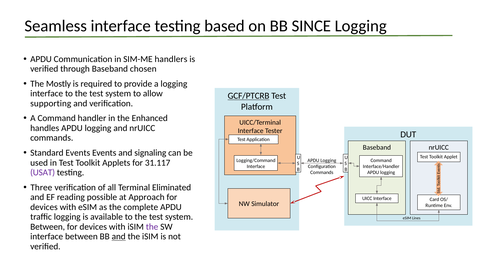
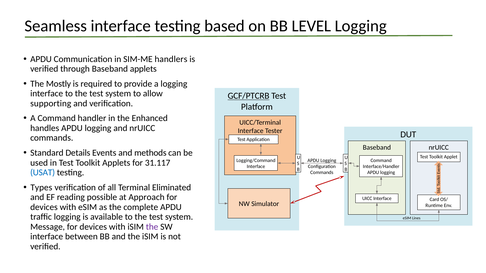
SINCE: SINCE -> LEVEL
Baseband chosen: chosen -> applets
Standard Events: Events -> Details
signaling: signaling -> methods
USAT colour: purple -> blue
Three: Three -> Types
Between at (48, 227): Between -> Message
and at (119, 237) underline: present -> none
